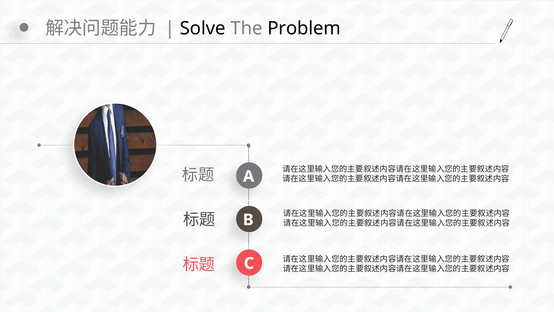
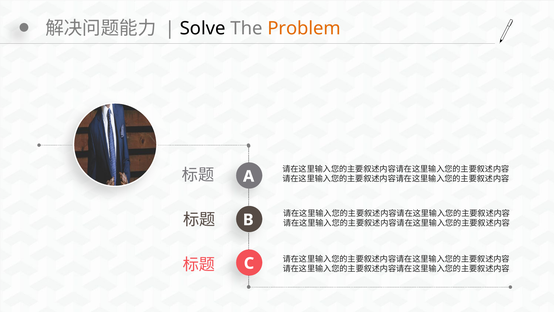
Problem colour: black -> orange
